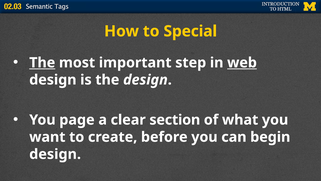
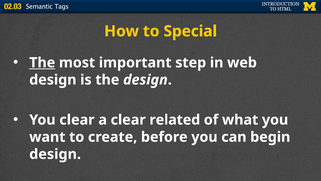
web underline: present -> none
You page: page -> clear
section: section -> related
